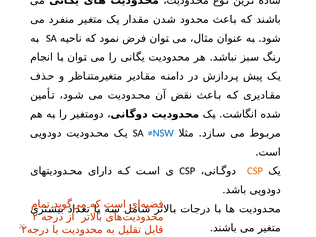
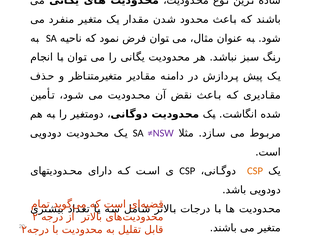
≠NSW colour: blue -> purple
